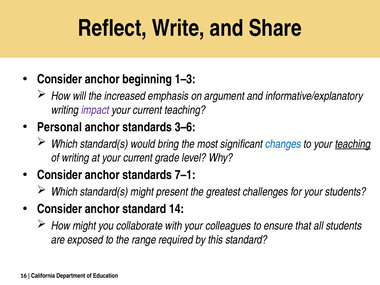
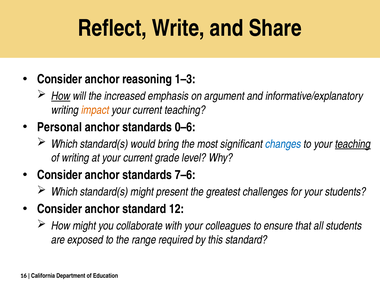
beginning: beginning -> reasoning
How at (61, 96) underline: none -> present
impact colour: purple -> orange
3–6: 3–6 -> 0–6
7–1: 7–1 -> 7–6
14: 14 -> 12
